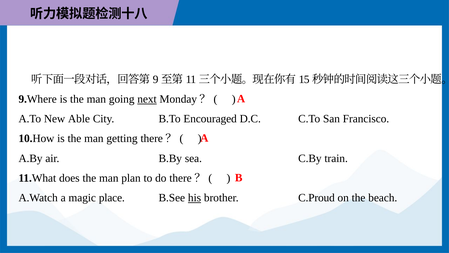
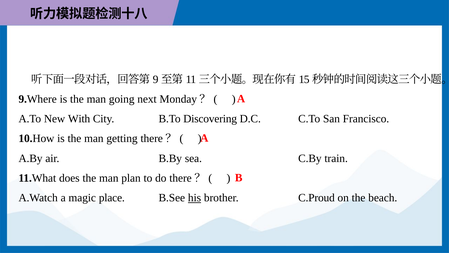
next underline: present -> none
Able: Able -> With
Encouraged: Encouraged -> Discovering
